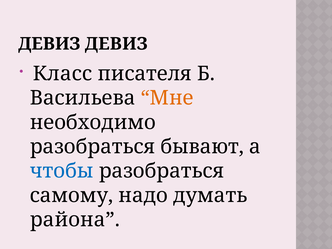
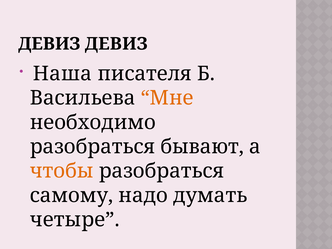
Класс: Класс -> Наша
чтобы colour: blue -> orange
района: района -> четыре
